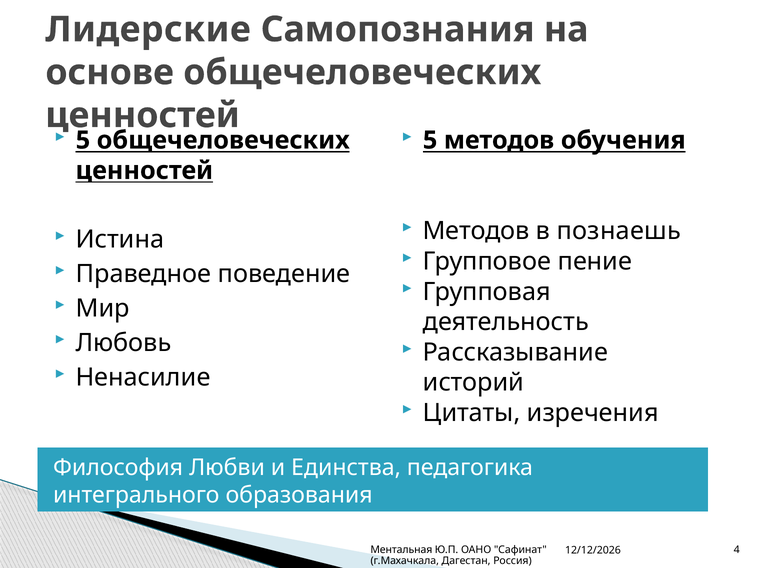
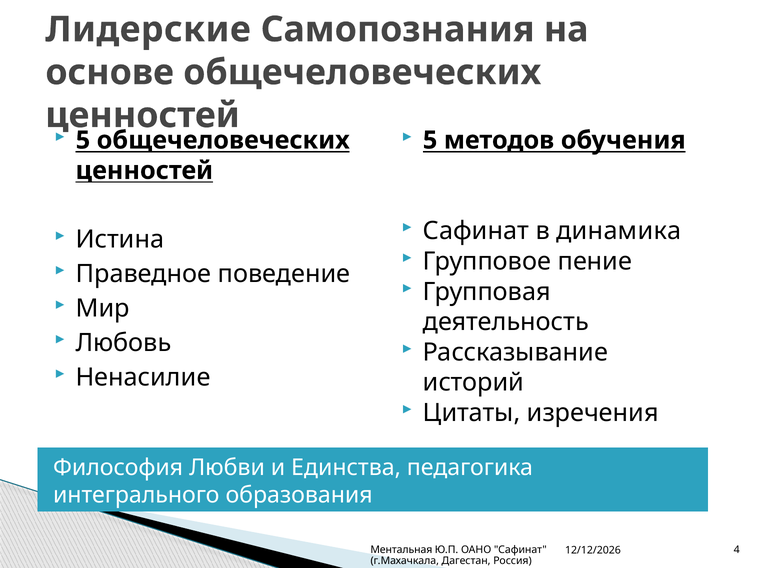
Методов at (476, 231): Методов -> Сафинат
познаешь: познаешь -> динамика
